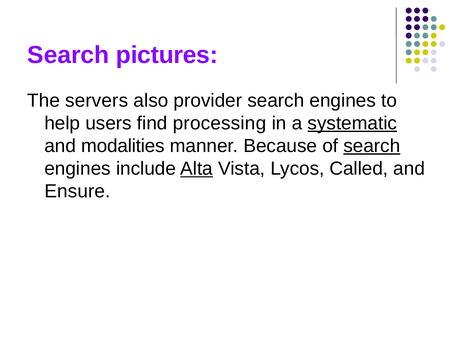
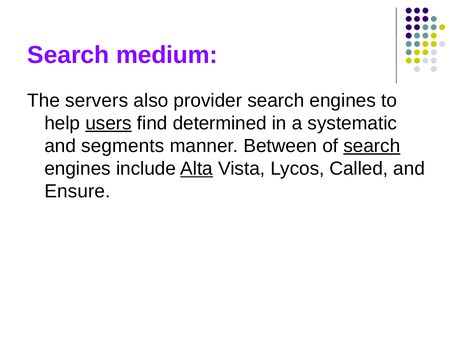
pictures: pictures -> medium
users underline: none -> present
processing: processing -> determined
systematic underline: present -> none
modalities: modalities -> segments
Because: Because -> Between
